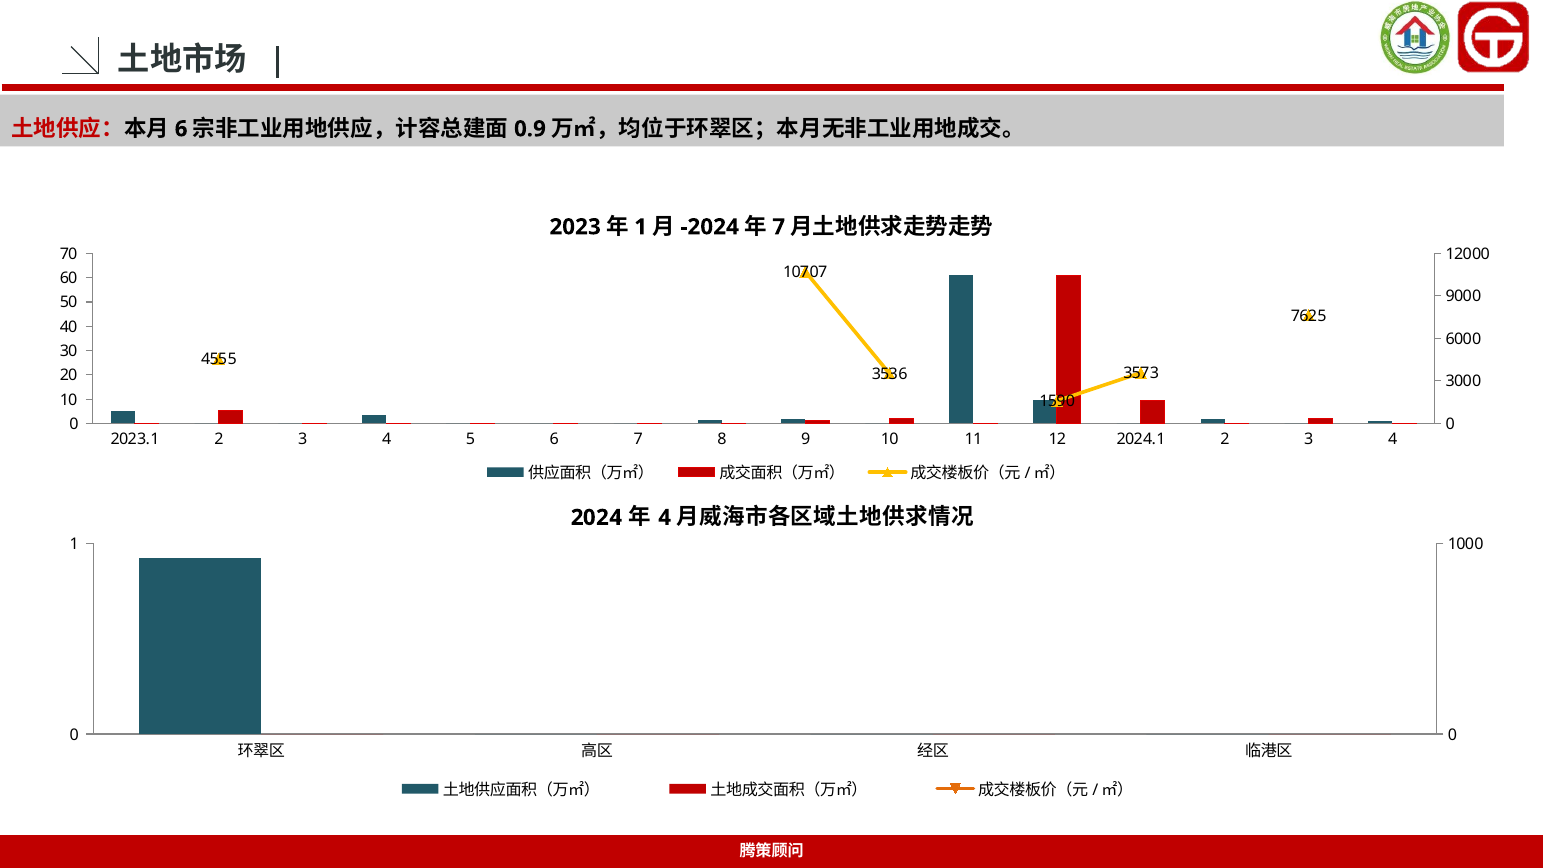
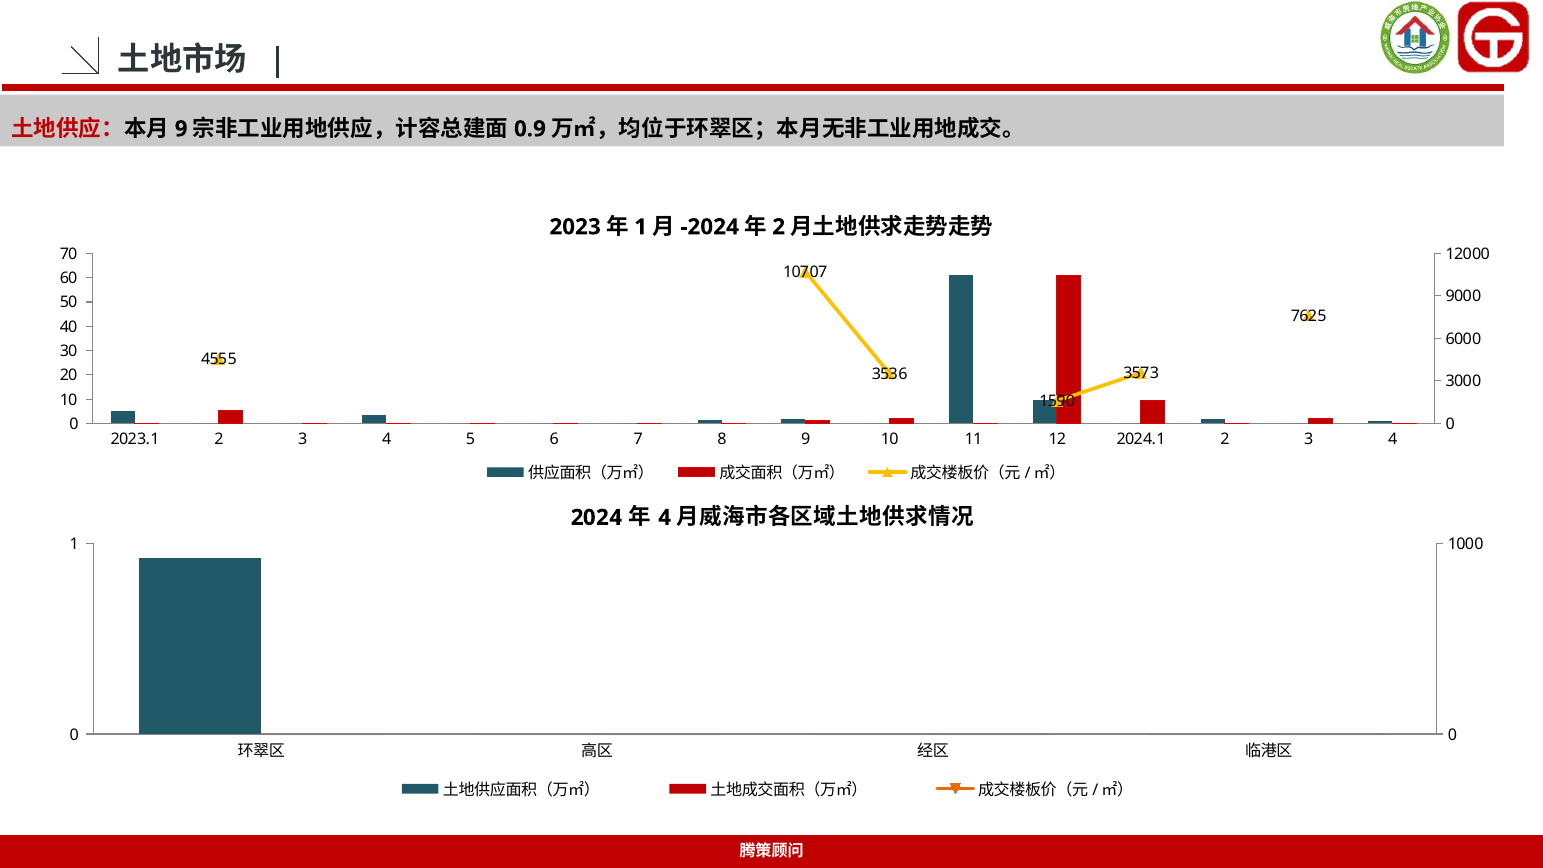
6 at (181, 129): 6 -> 9
7 at (779, 227): 7 -> 2
